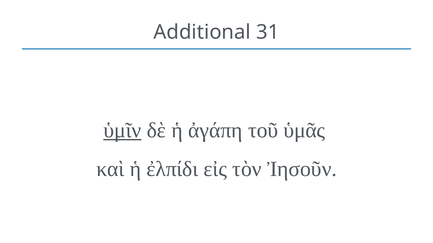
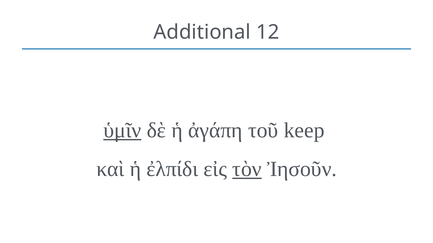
31: 31 -> 12
ὑμᾶς: ὑμᾶς -> keep
τὸν underline: none -> present
